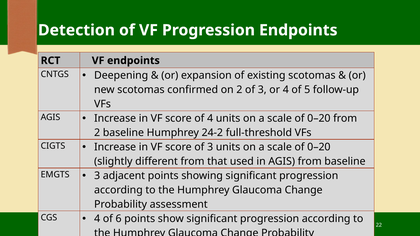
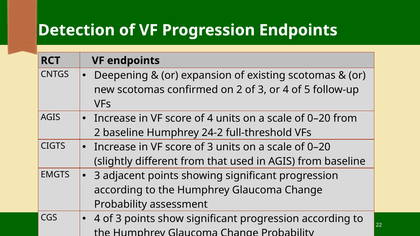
4 of 6: 6 -> 3
